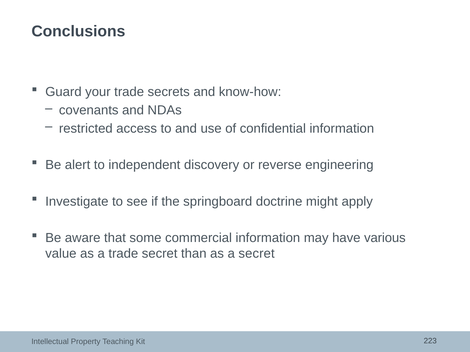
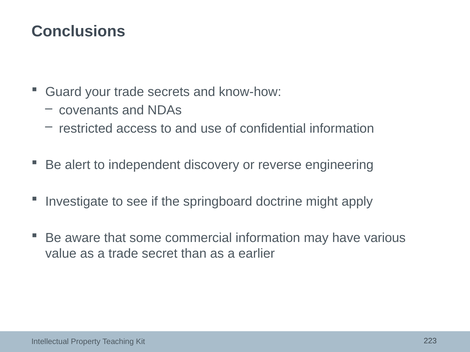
a secret: secret -> earlier
